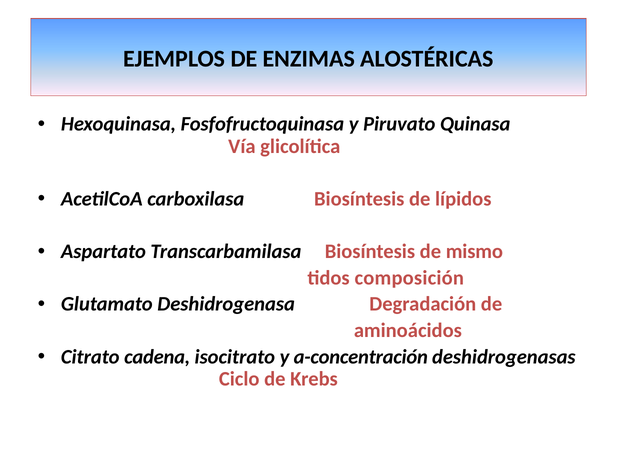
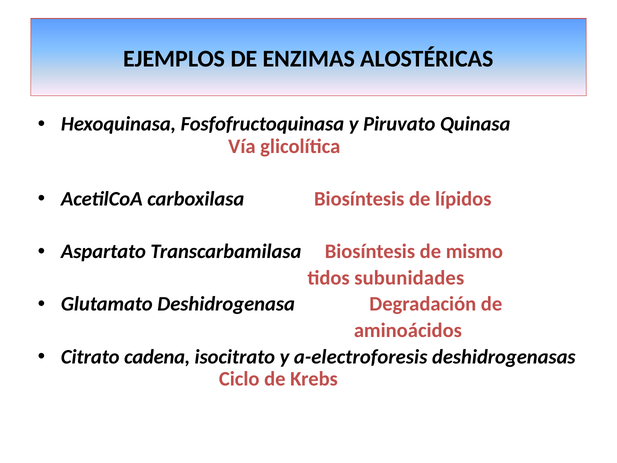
composición: composición -> subunidades
a-concentración: a-concentración -> a-electroforesis
